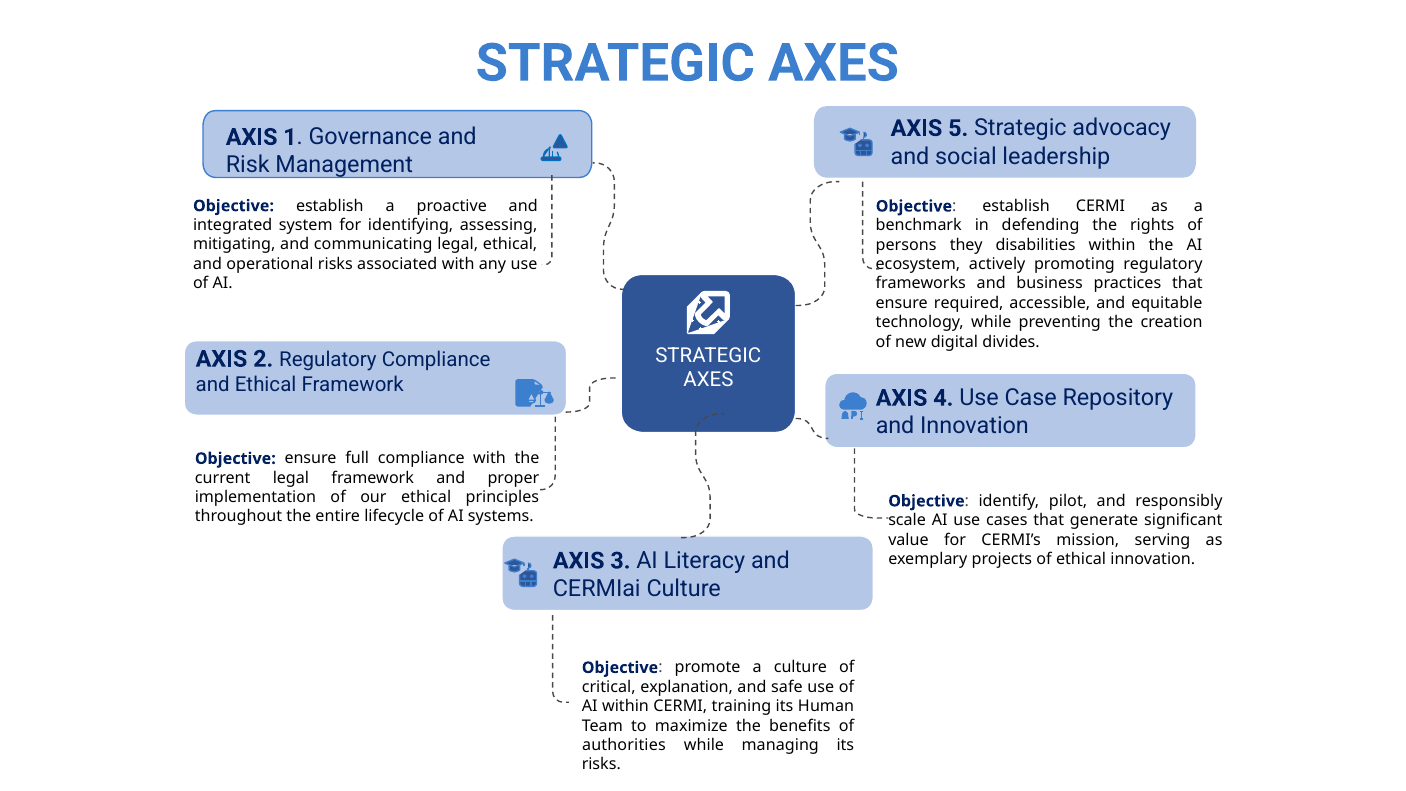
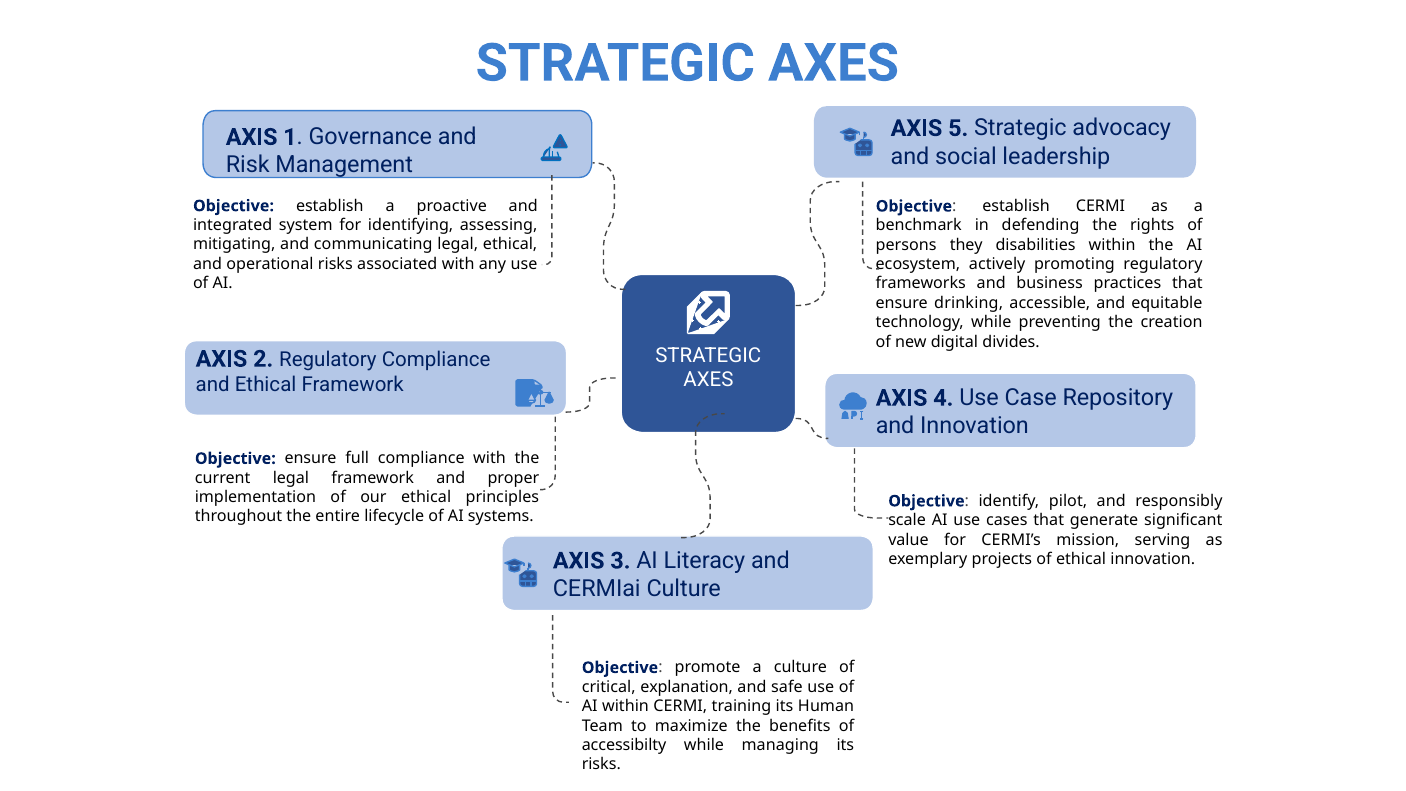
required: required -> drinking
authorities: authorities -> accessibilty
